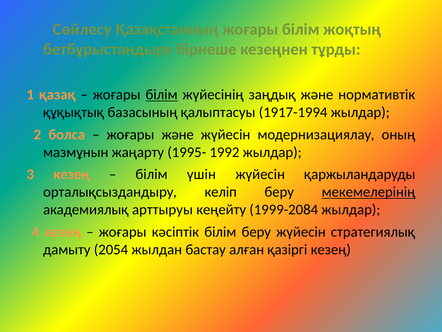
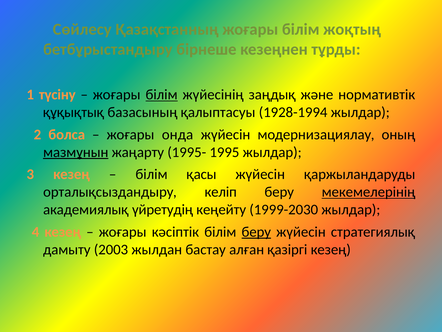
қазақ: қазақ -> түсіну
1917-1994: 1917-1994 -> 1928-1994
жоғары және: және -> онда
мазмұнын underline: none -> present
1992: 1992 -> 1995
үшін: үшін -> қасы
арттыруы: арттыруы -> үйретудің
1999-2084: 1999-2084 -> 1999-2030
беру at (256, 232) underline: none -> present
2054: 2054 -> 2003
